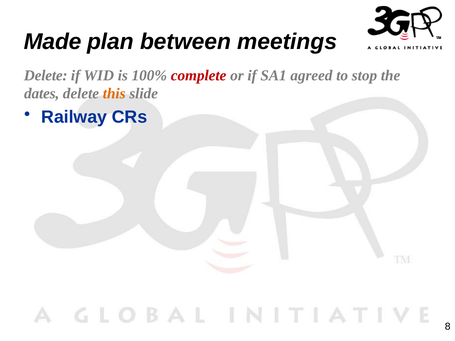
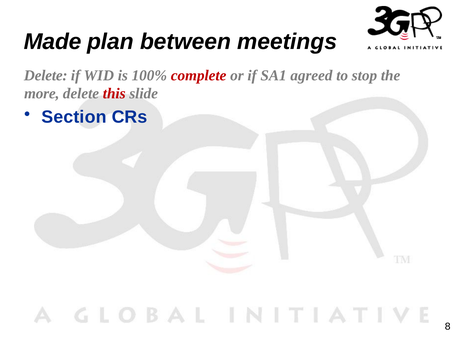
dates: dates -> more
this colour: orange -> red
Railway: Railway -> Section
